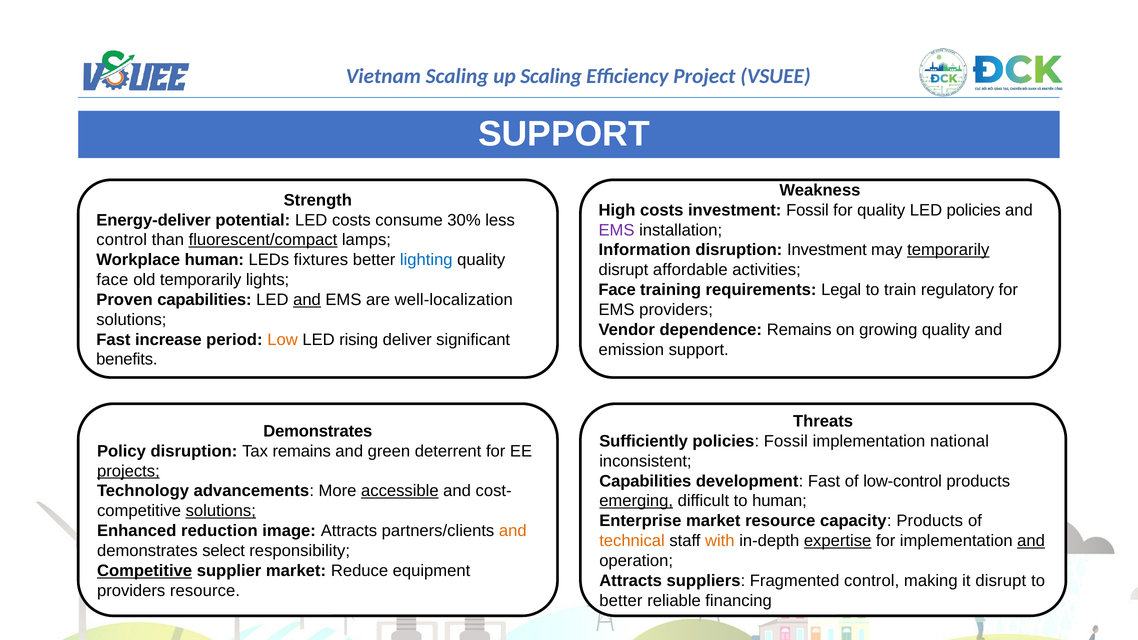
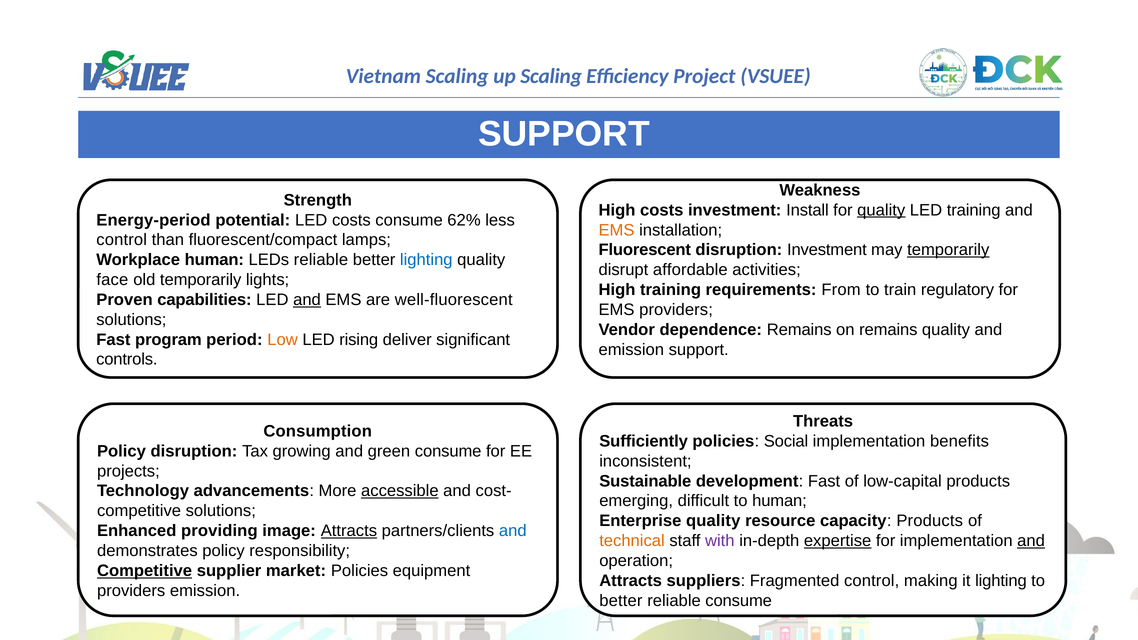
investment Fossil: Fossil -> Install
quality at (881, 210) underline: none -> present
LED policies: policies -> training
Energy-deliver: Energy-deliver -> Energy-period
30%: 30% -> 62%
EMS at (617, 230) colour: purple -> orange
fluorescent/compact underline: present -> none
Information: Information -> Fluorescent
LEDs fixtures: fixtures -> reliable
Face at (617, 290): Face -> High
Legal: Legal -> From
well-localization: well-localization -> well-fluorescent
on growing: growing -> remains
increase: increase -> program
benefits: benefits -> controls
Demonstrates at (318, 431): Demonstrates -> Consumption
policies Fossil: Fossil -> Social
national: national -> benefits
Tax remains: remains -> growing
green deterrent: deterrent -> consume
projects underline: present -> none
Capabilities at (645, 481): Capabilities -> Sustainable
low-control: low-control -> low-capital
emerging underline: present -> none
solutions at (221, 511) underline: present -> none
Enterprise market: market -> quality
reduction: reduction -> providing
Attracts at (349, 531) underline: none -> present
and at (513, 531) colour: orange -> blue
with colour: orange -> purple
demonstrates select: select -> policy
market Reduce: Reduce -> Policies
it disrupt: disrupt -> lighting
providers resource: resource -> emission
reliable financing: financing -> consume
